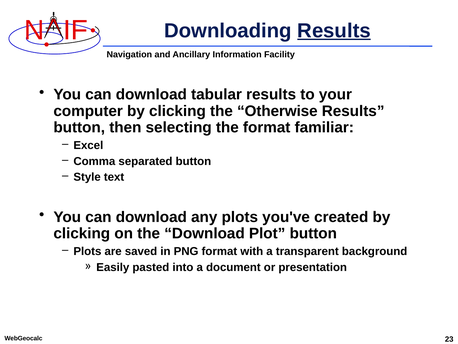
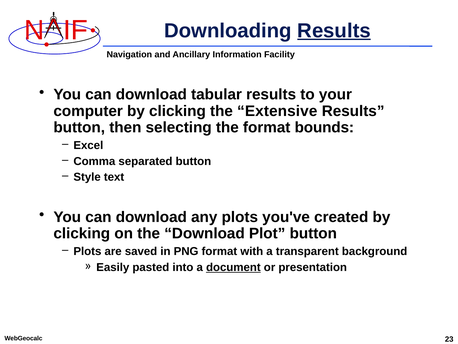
Otherwise: Otherwise -> Extensive
familiar: familiar -> bounds
document underline: none -> present
